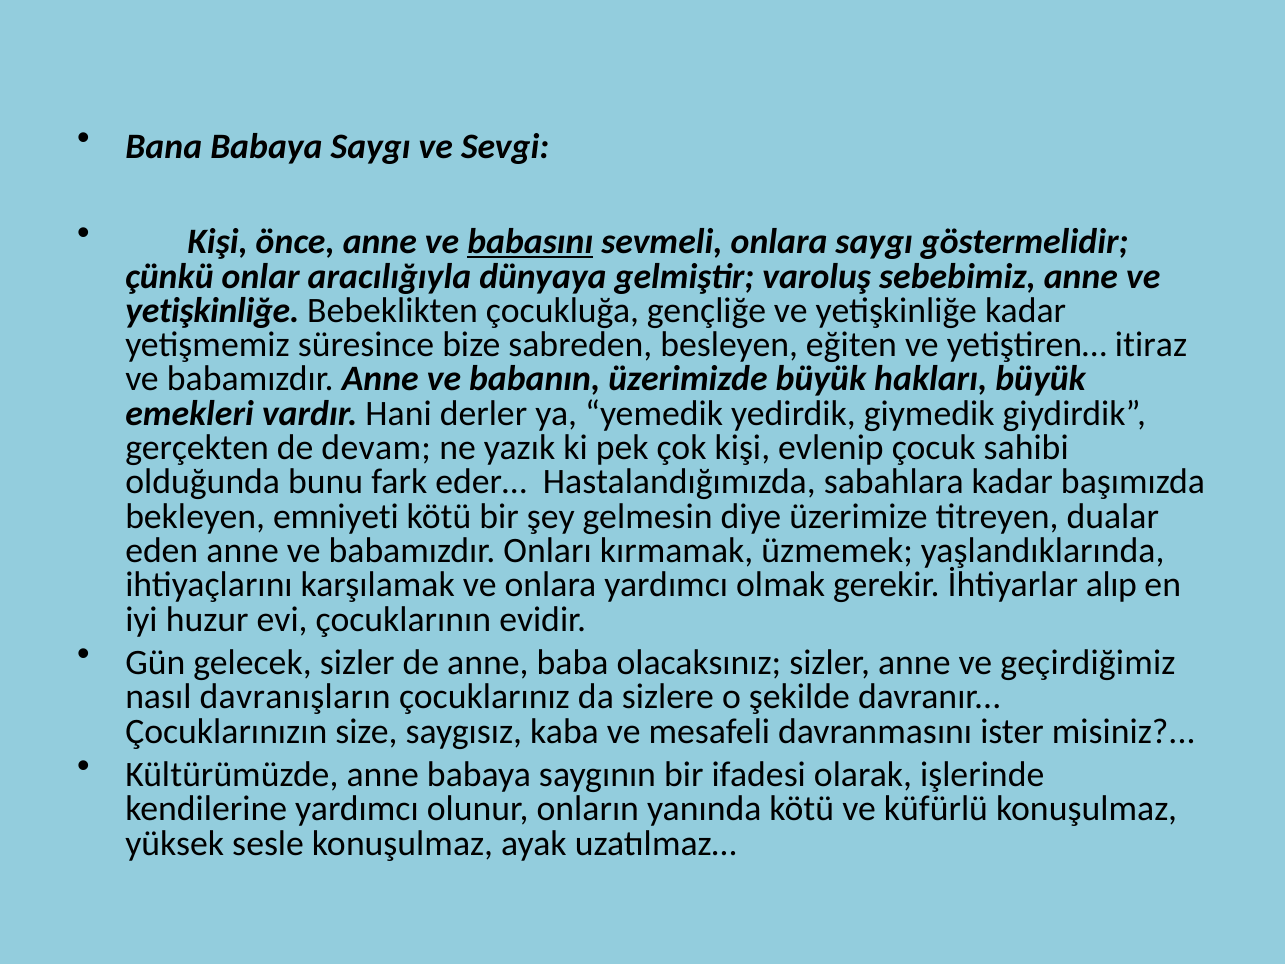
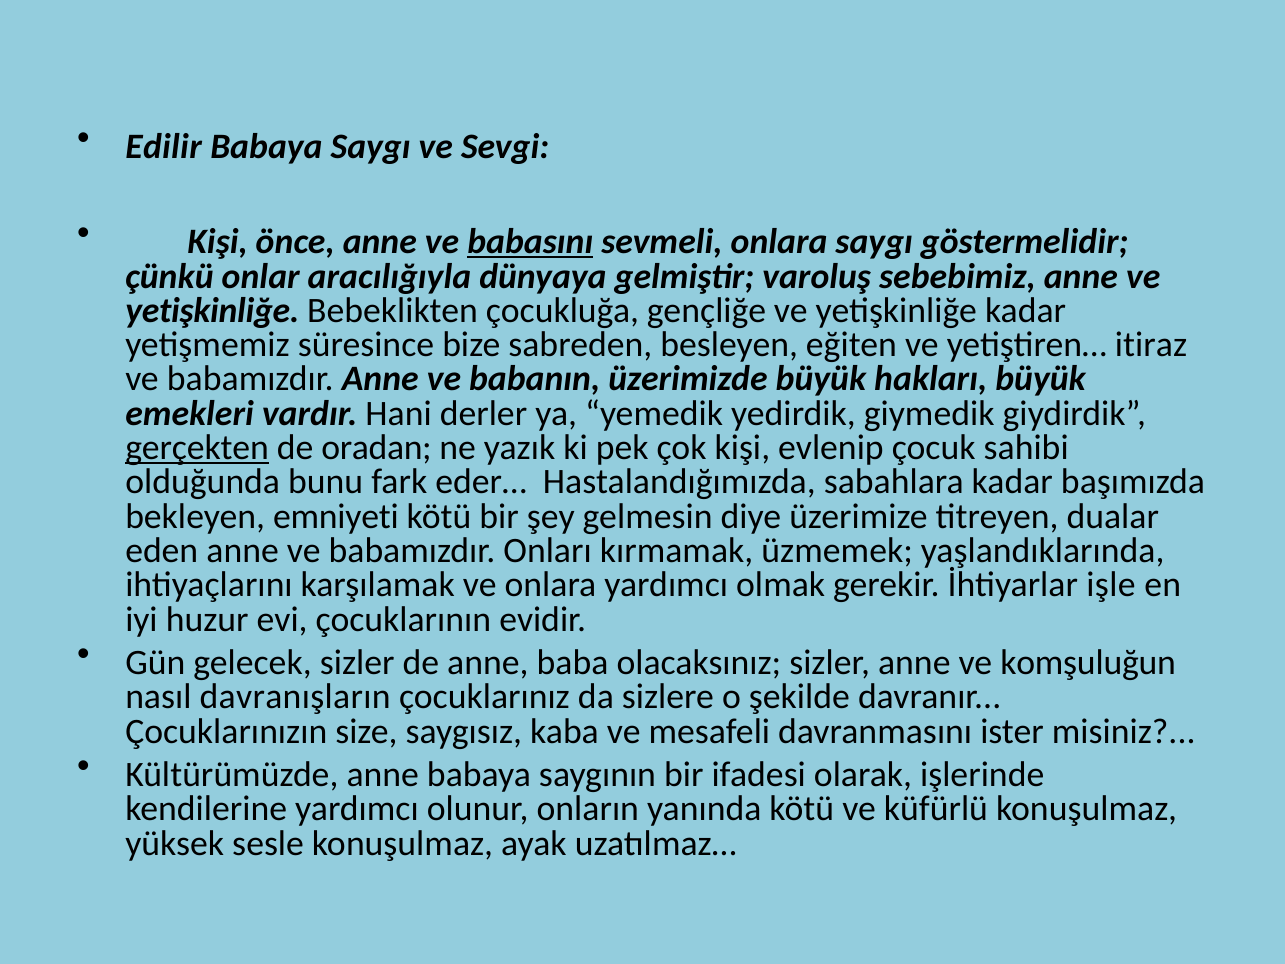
Bana: Bana -> Edilir
gerçekten underline: none -> present
devam: devam -> oradan
alıp: alıp -> işle
geçirdiğimiz: geçirdiğimiz -> komşuluğun
